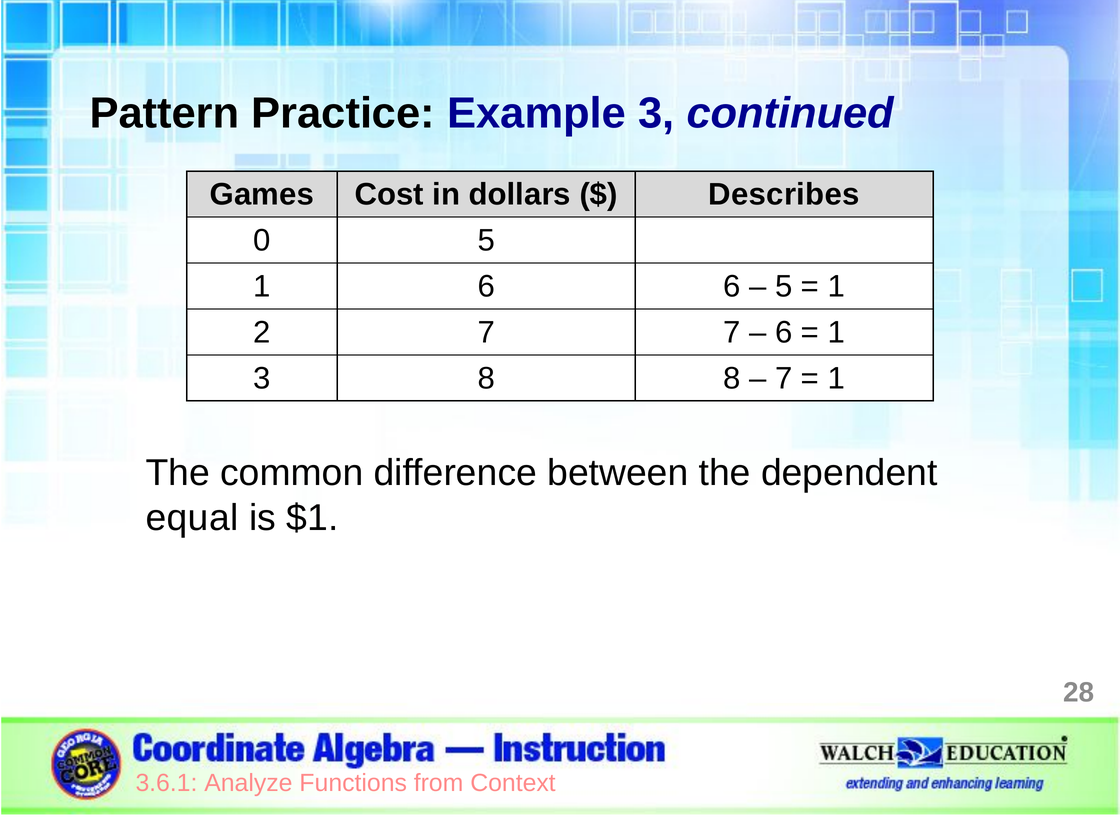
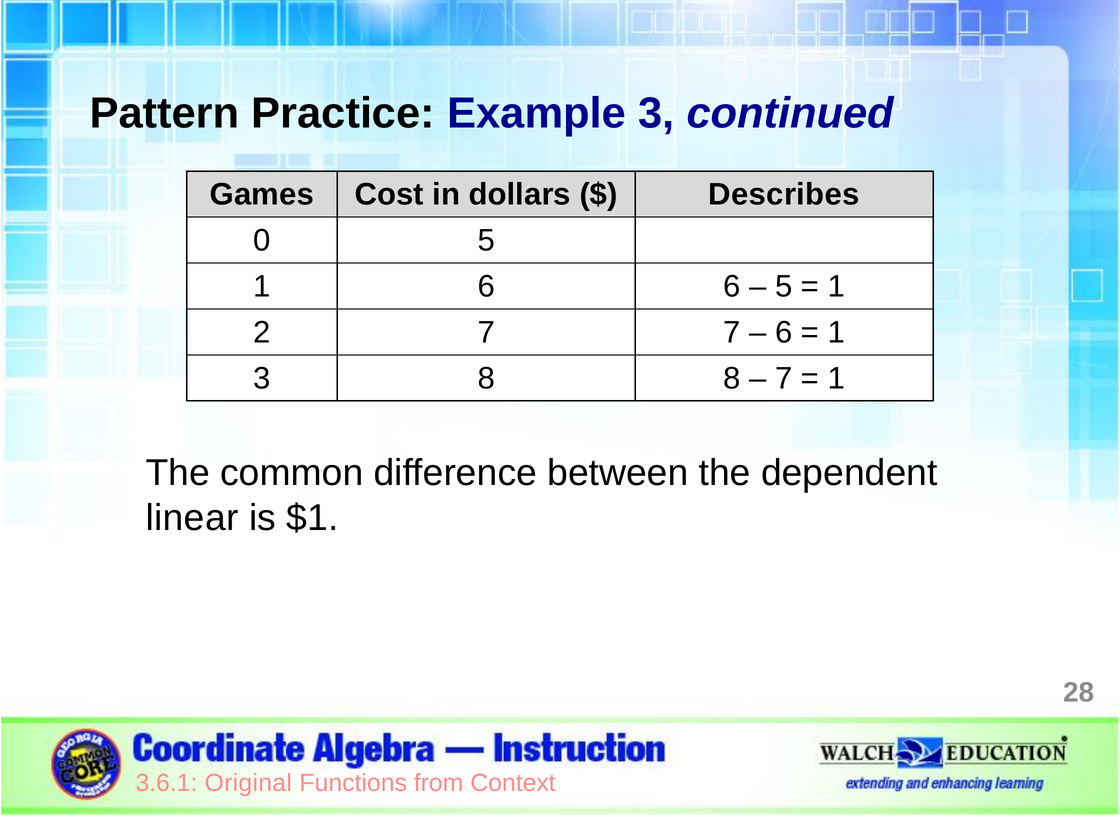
equal: equal -> linear
Analyze: Analyze -> Original
